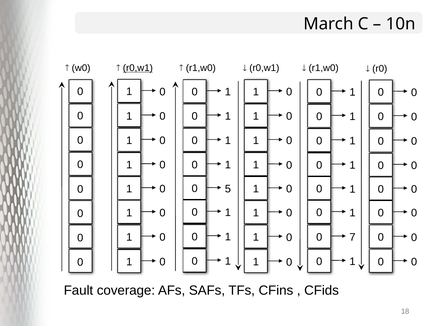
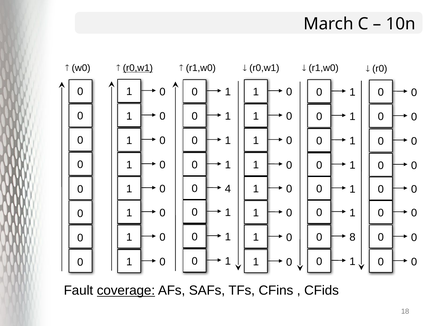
5: 5 -> 4
7: 7 -> 8
coverage underline: none -> present
